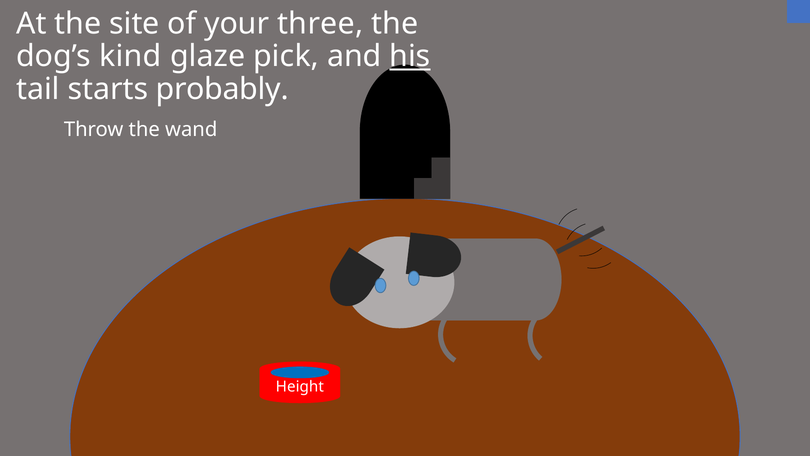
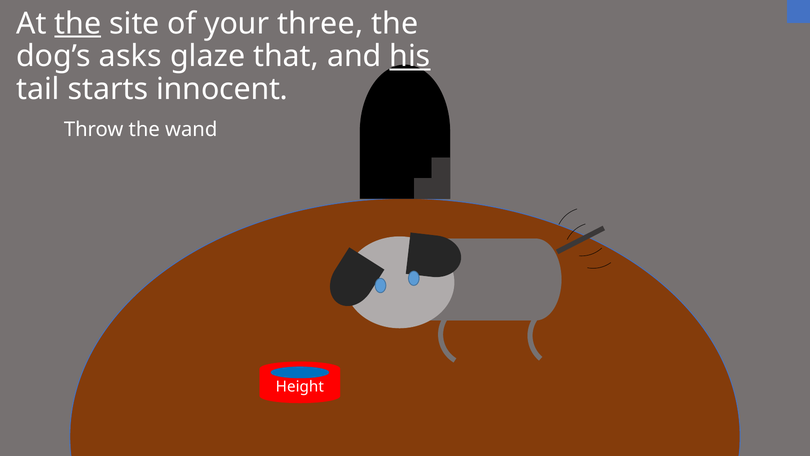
the at (78, 24) underline: none -> present
kind: kind -> asks
pick: pick -> that
probably: probably -> innocent
